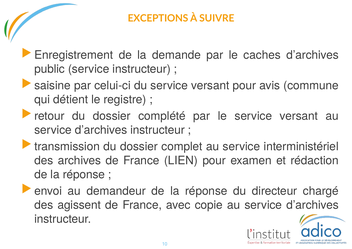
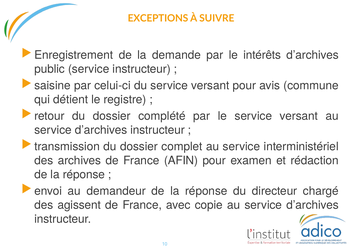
caches: caches -> intérêts
LIEN: LIEN -> AFIN
